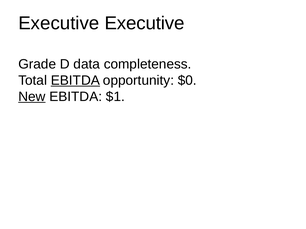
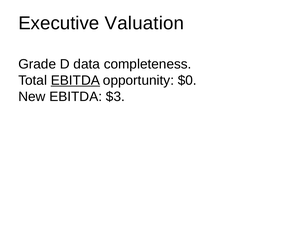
Executive Executive: Executive -> Valuation
New underline: present -> none
$1: $1 -> $3
